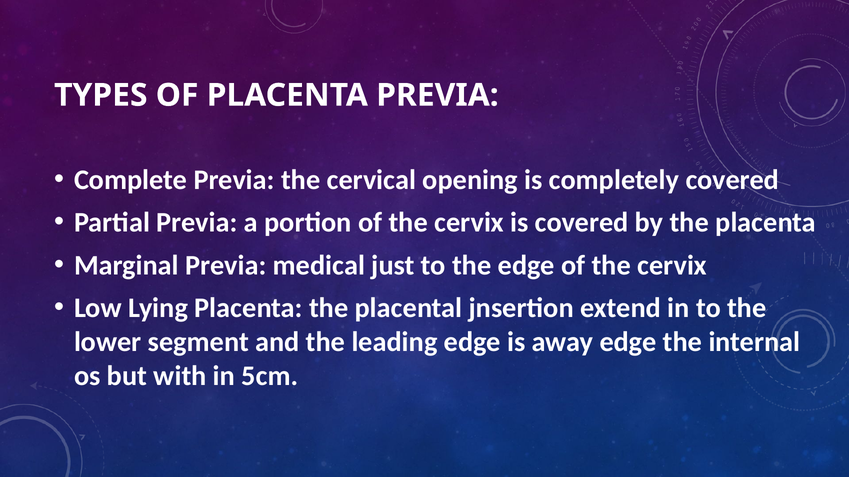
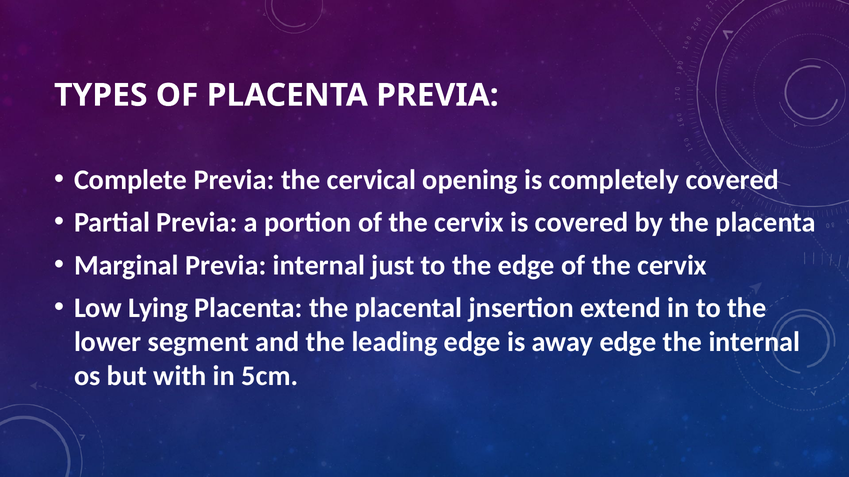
Previa medical: medical -> internal
